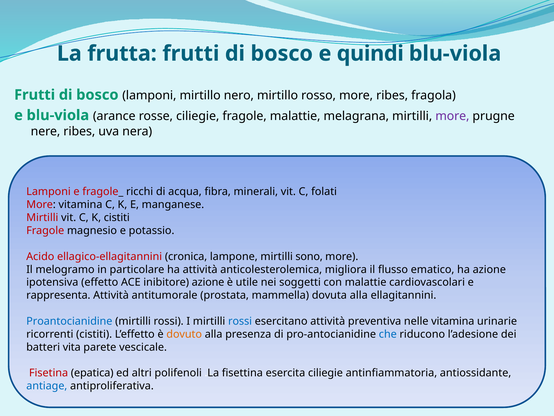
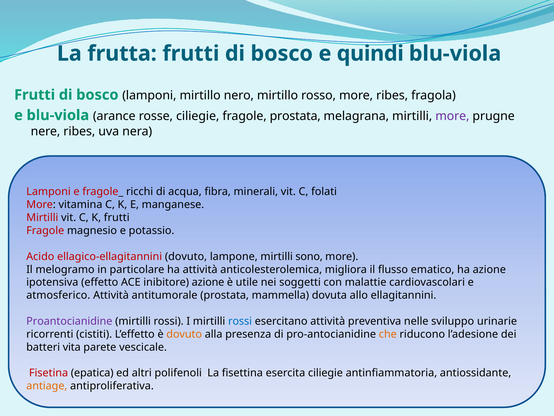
fragole malattie: malattie -> prostata
K cistiti: cistiti -> frutti
ellagico-ellagitannini cronica: cronica -> dovuto
rappresenta: rappresenta -> atmosferico
dovuta alla: alla -> allo
Proantocianidine colour: blue -> purple
nelle vitamina: vitamina -> sviluppo
che colour: blue -> orange
antiage colour: blue -> orange
